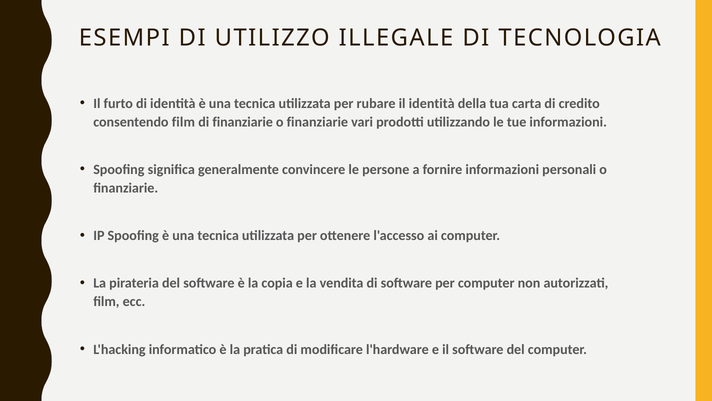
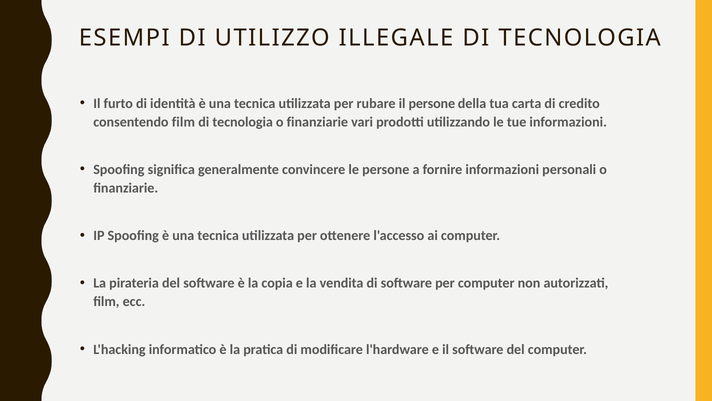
il identità: identità -> persone
finanziarie at (243, 122): finanziarie -> tecnologia
